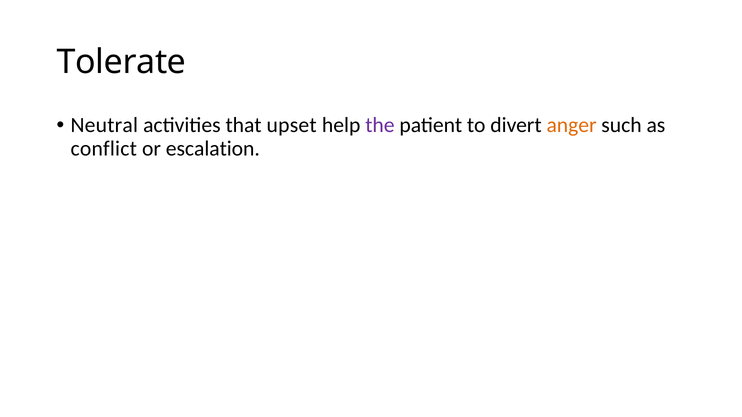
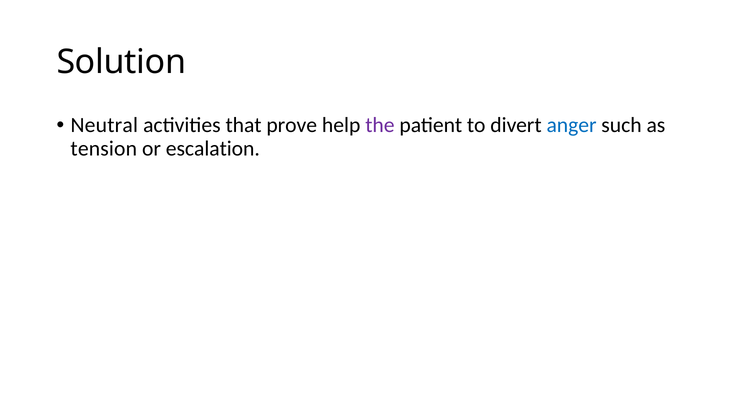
Tolerate: Tolerate -> Solution
upset: upset -> prove
anger colour: orange -> blue
conflict: conflict -> tension
